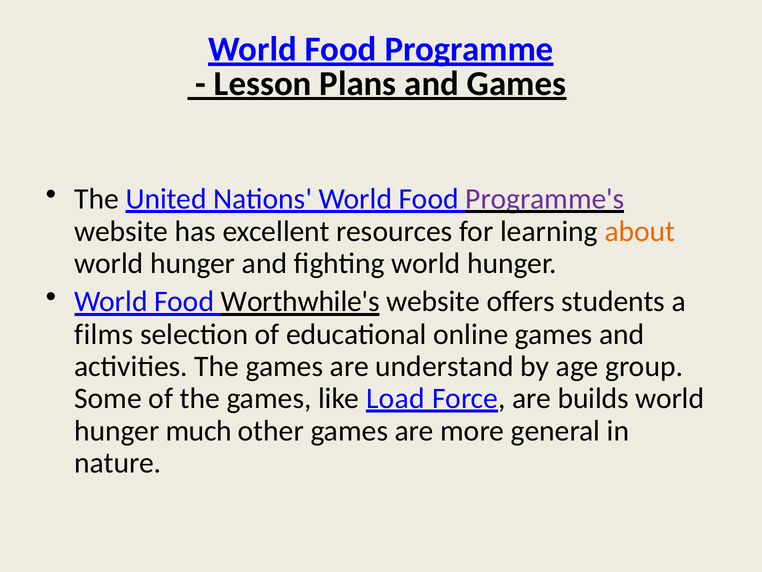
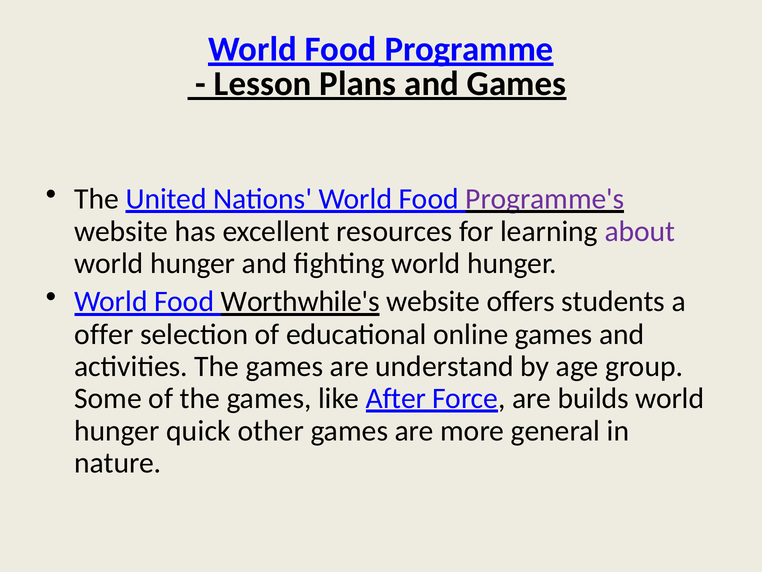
about colour: orange -> purple
films: films -> offer
Load: Load -> After
much: much -> quick
